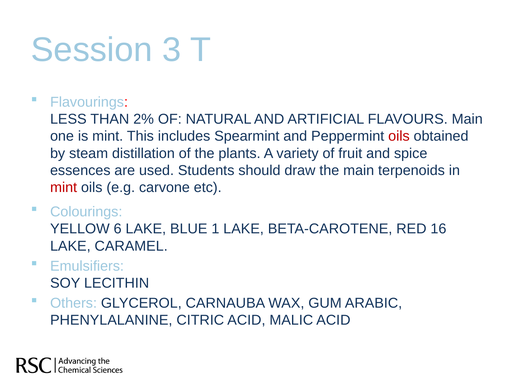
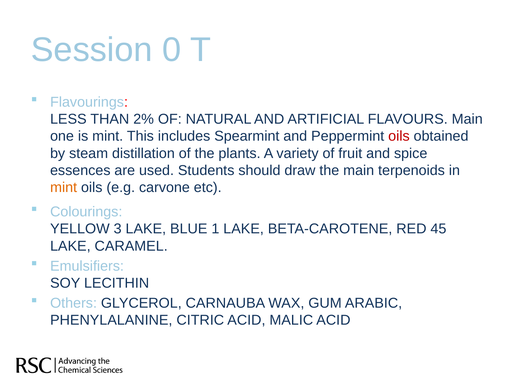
3: 3 -> 0
mint at (64, 188) colour: red -> orange
6: 6 -> 3
16: 16 -> 45
